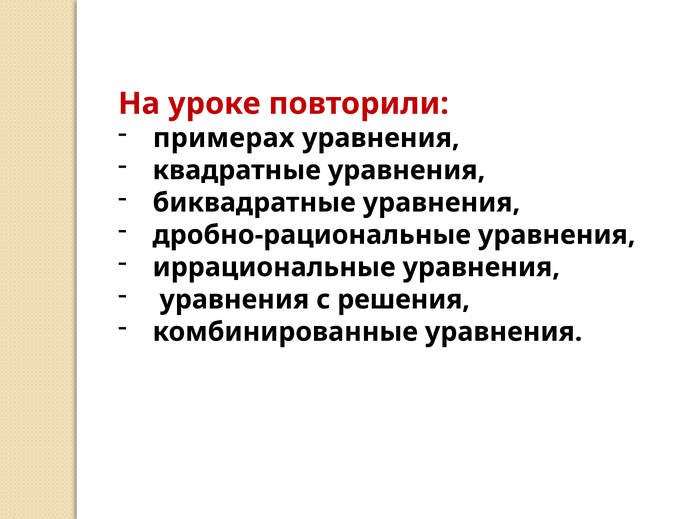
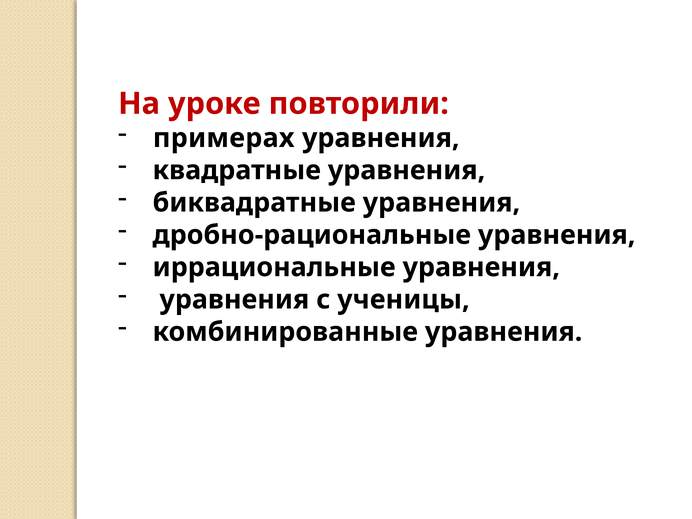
решения: решения -> ученицы
